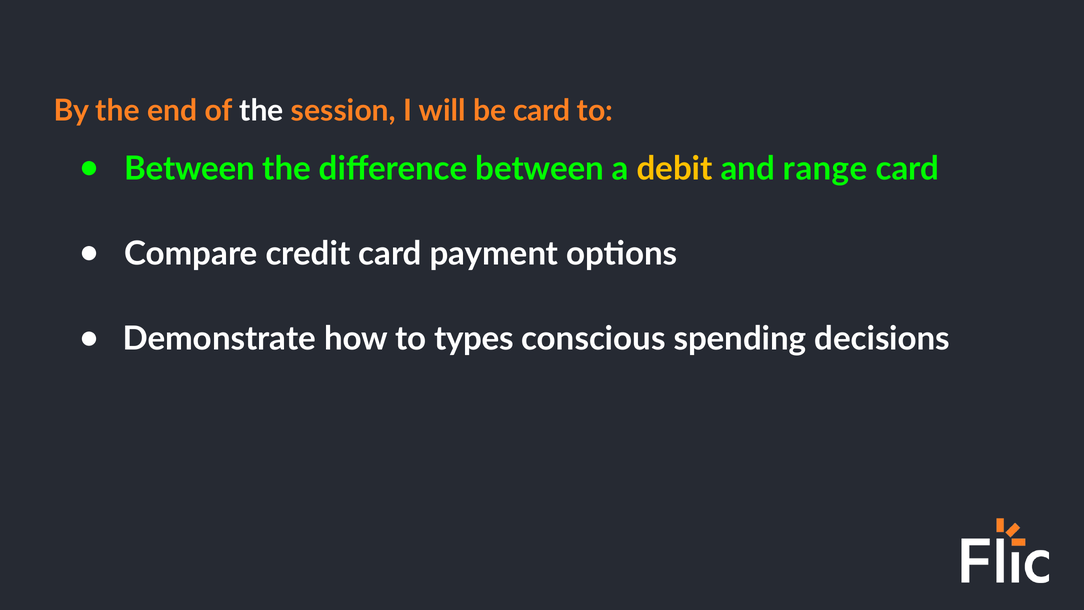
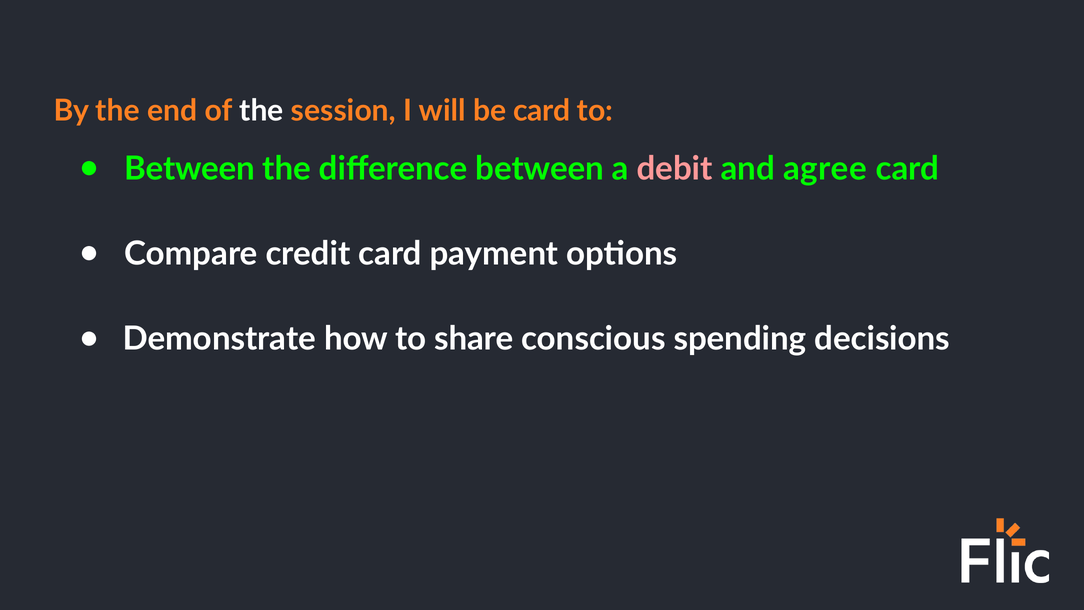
debit colour: yellow -> pink
range: range -> agree
types: types -> share
